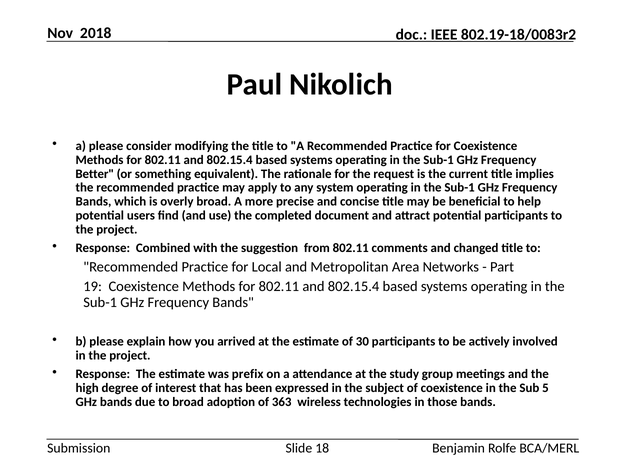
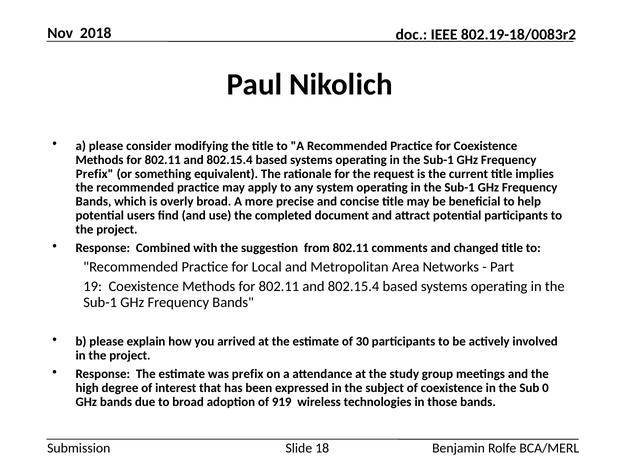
Better at (95, 174): Better -> Prefix
5: 5 -> 0
363: 363 -> 919
